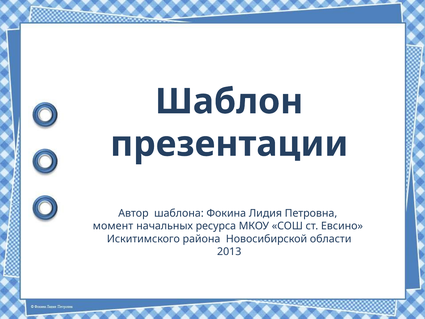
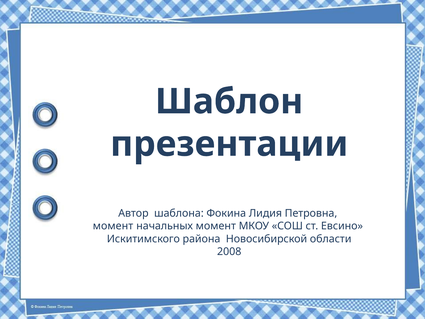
начальных ресурса: ресурса -> момент
2013: 2013 -> 2008
